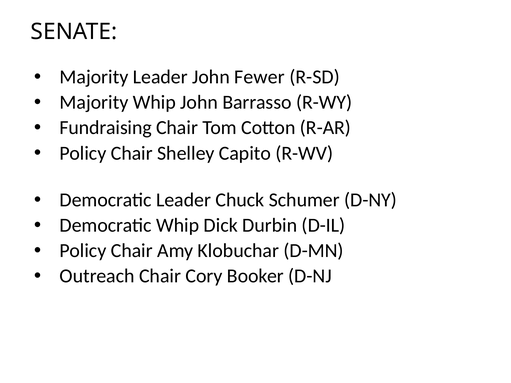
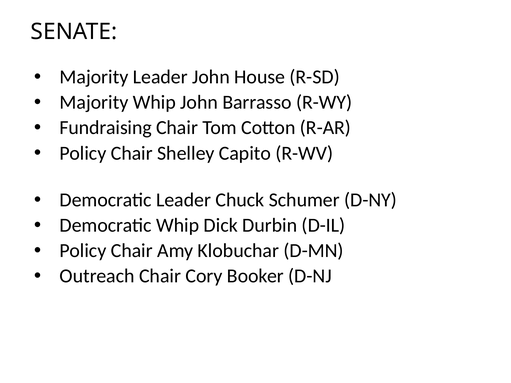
Fewer: Fewer -> House
